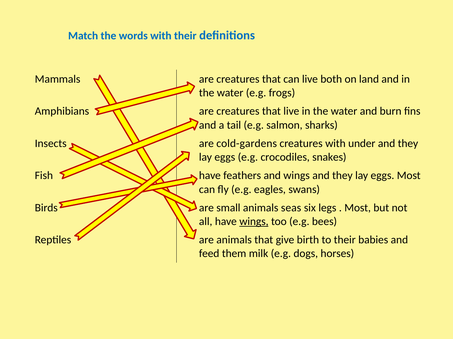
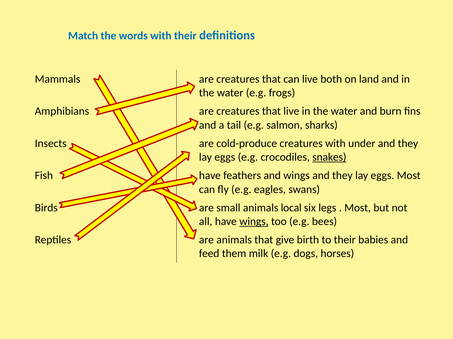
cold-gardens: cold-gardens -> cold-produce
snakes underline: none -> present
seas: seas -> local
